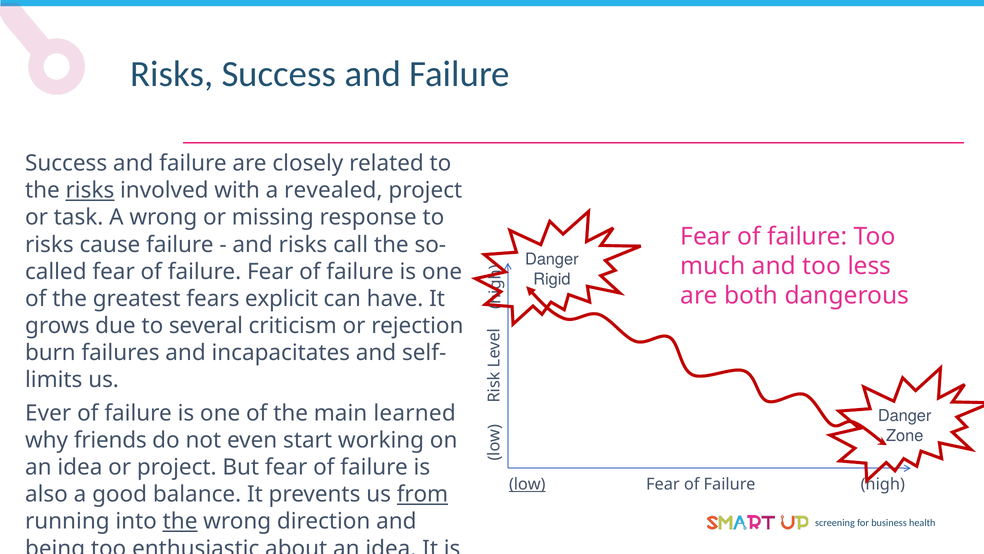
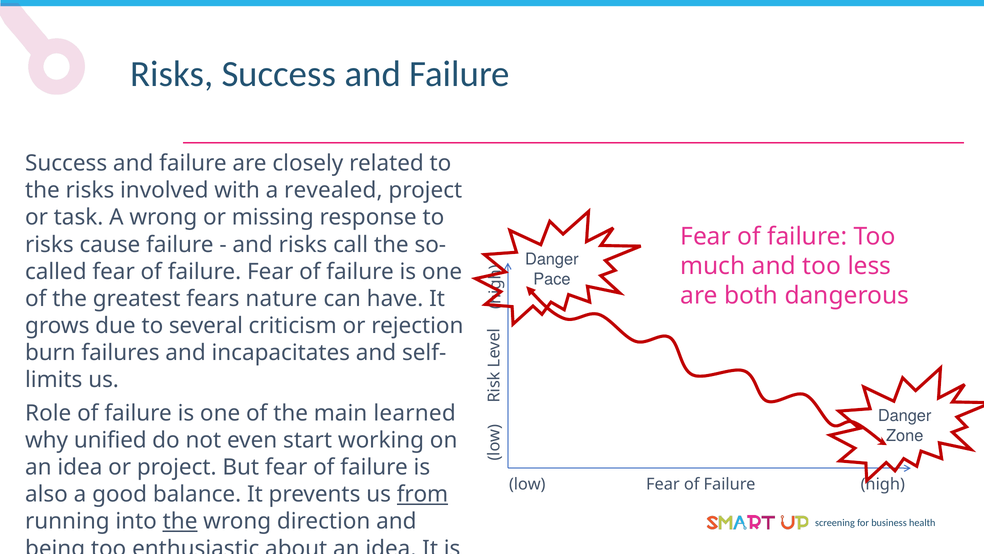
risks at (90, 190) underline: present -> none
Rigid: Rigid -> Pace
explicit: explicit -> nature
Ever: Ever -> Role
friends: friends -> unified
low underline: present -> none
